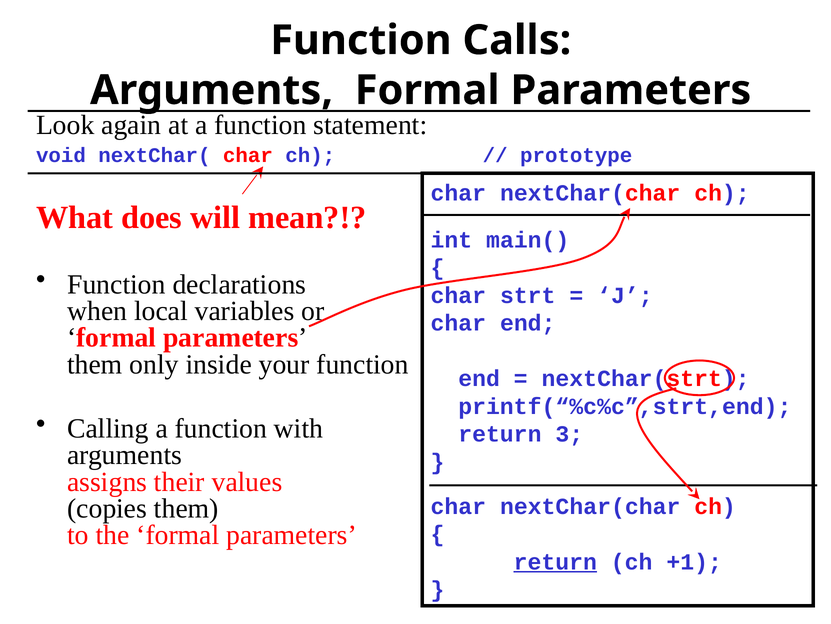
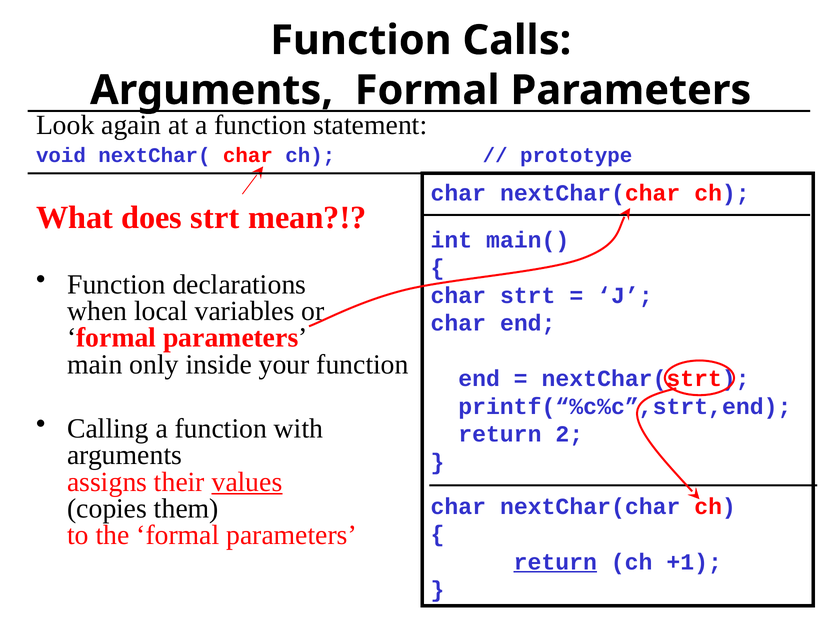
does will: will -> strt
them at (95, 364): them -> main
3: 3 -> 2
values underline: none -> present
